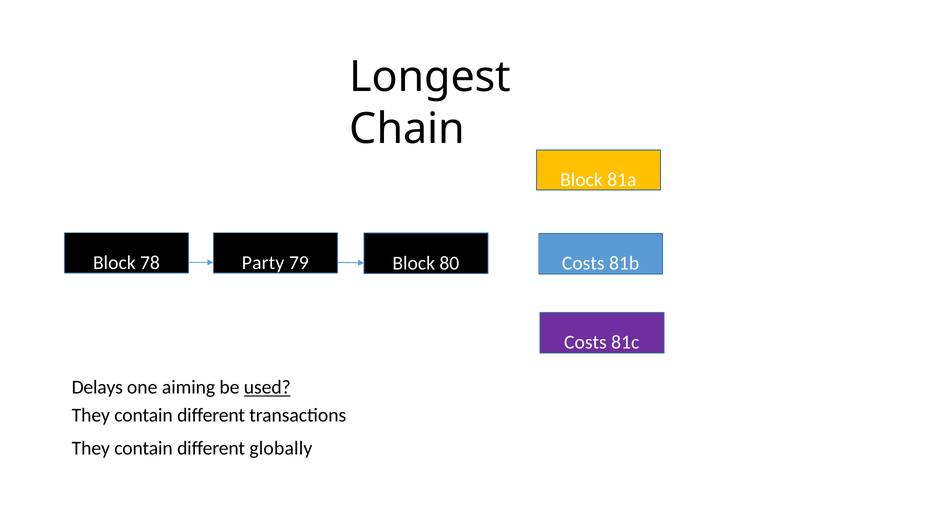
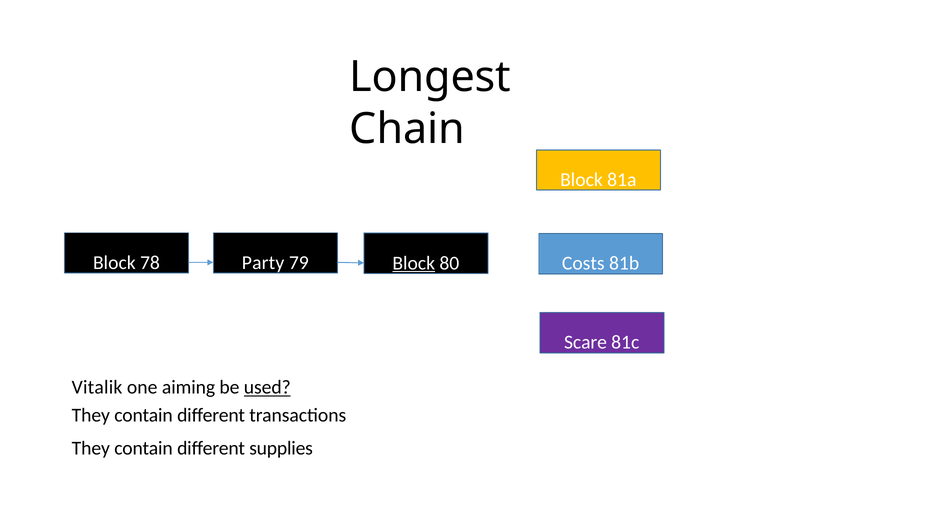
Block at (414, 263) underline: none -> present
Costs at (585, 342): Costs -> Scare
Delays: Delays -> Vitalik
globally: globally -> supplies
